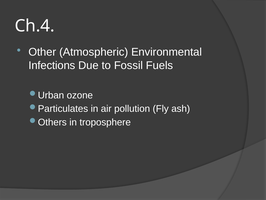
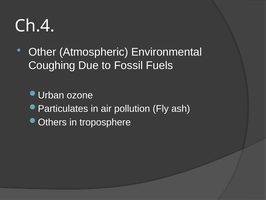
Infections: Infections -> Coughing
